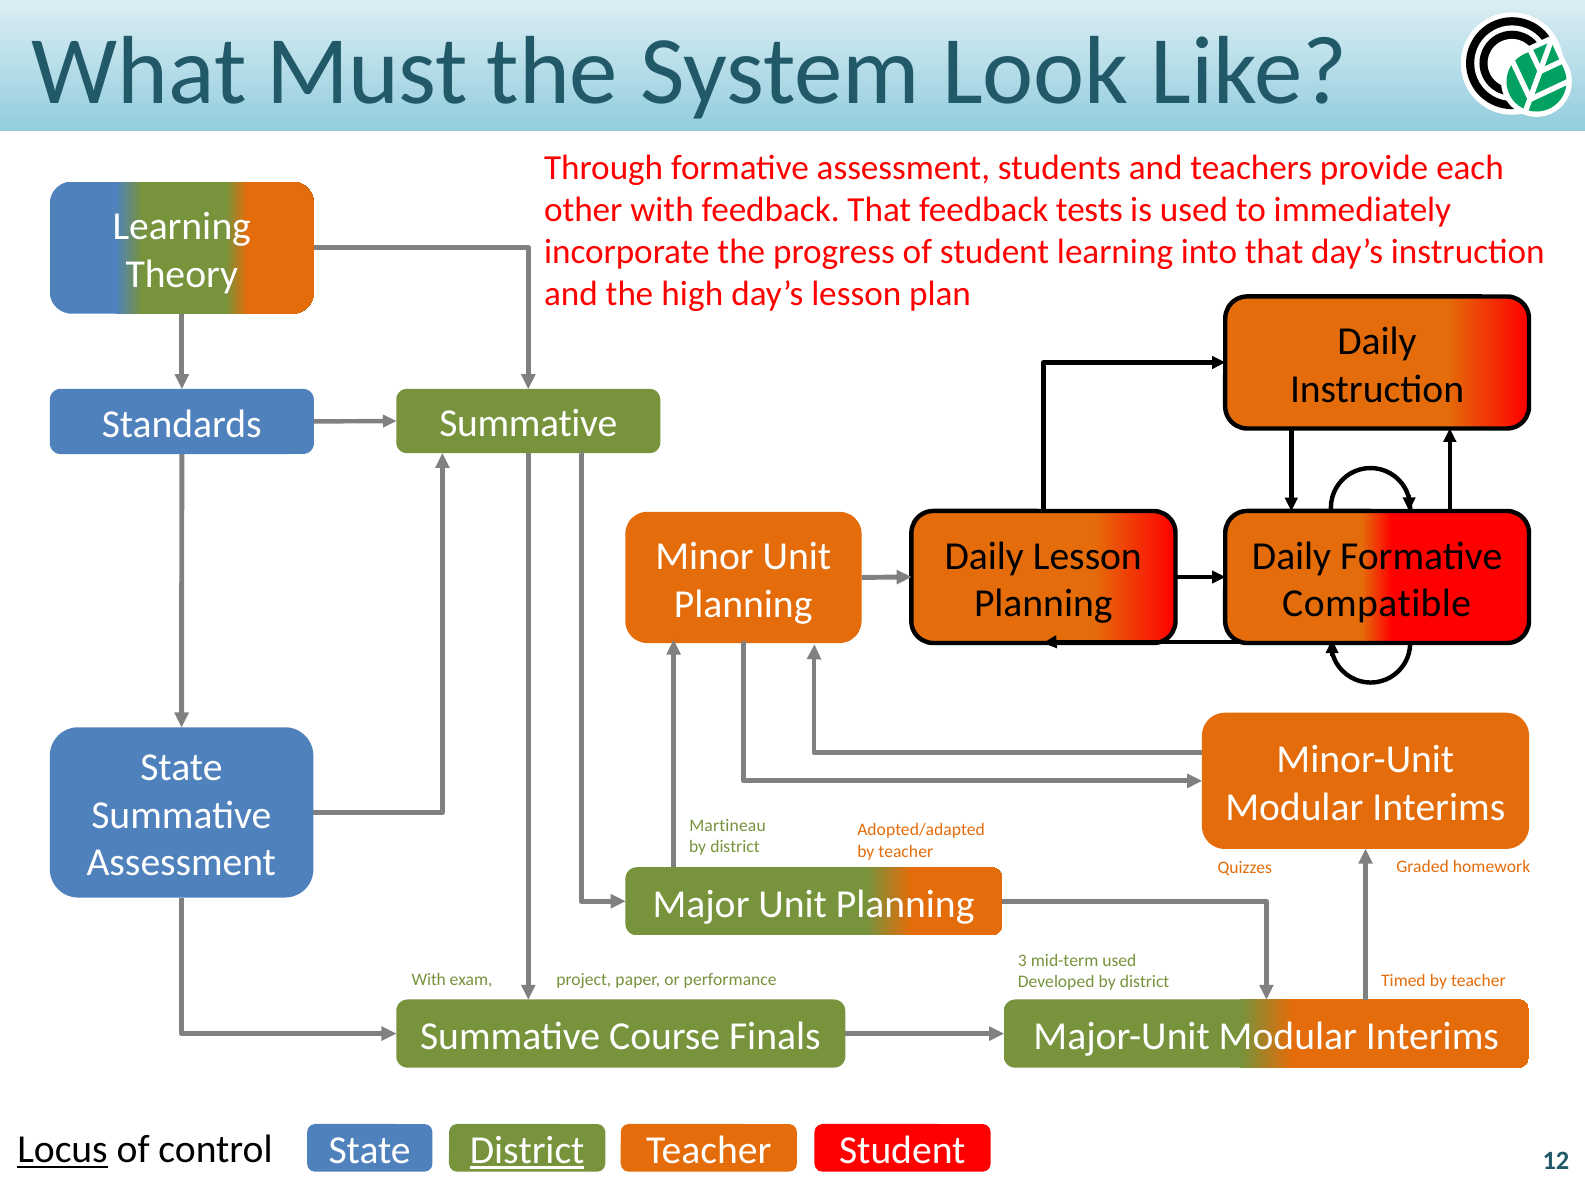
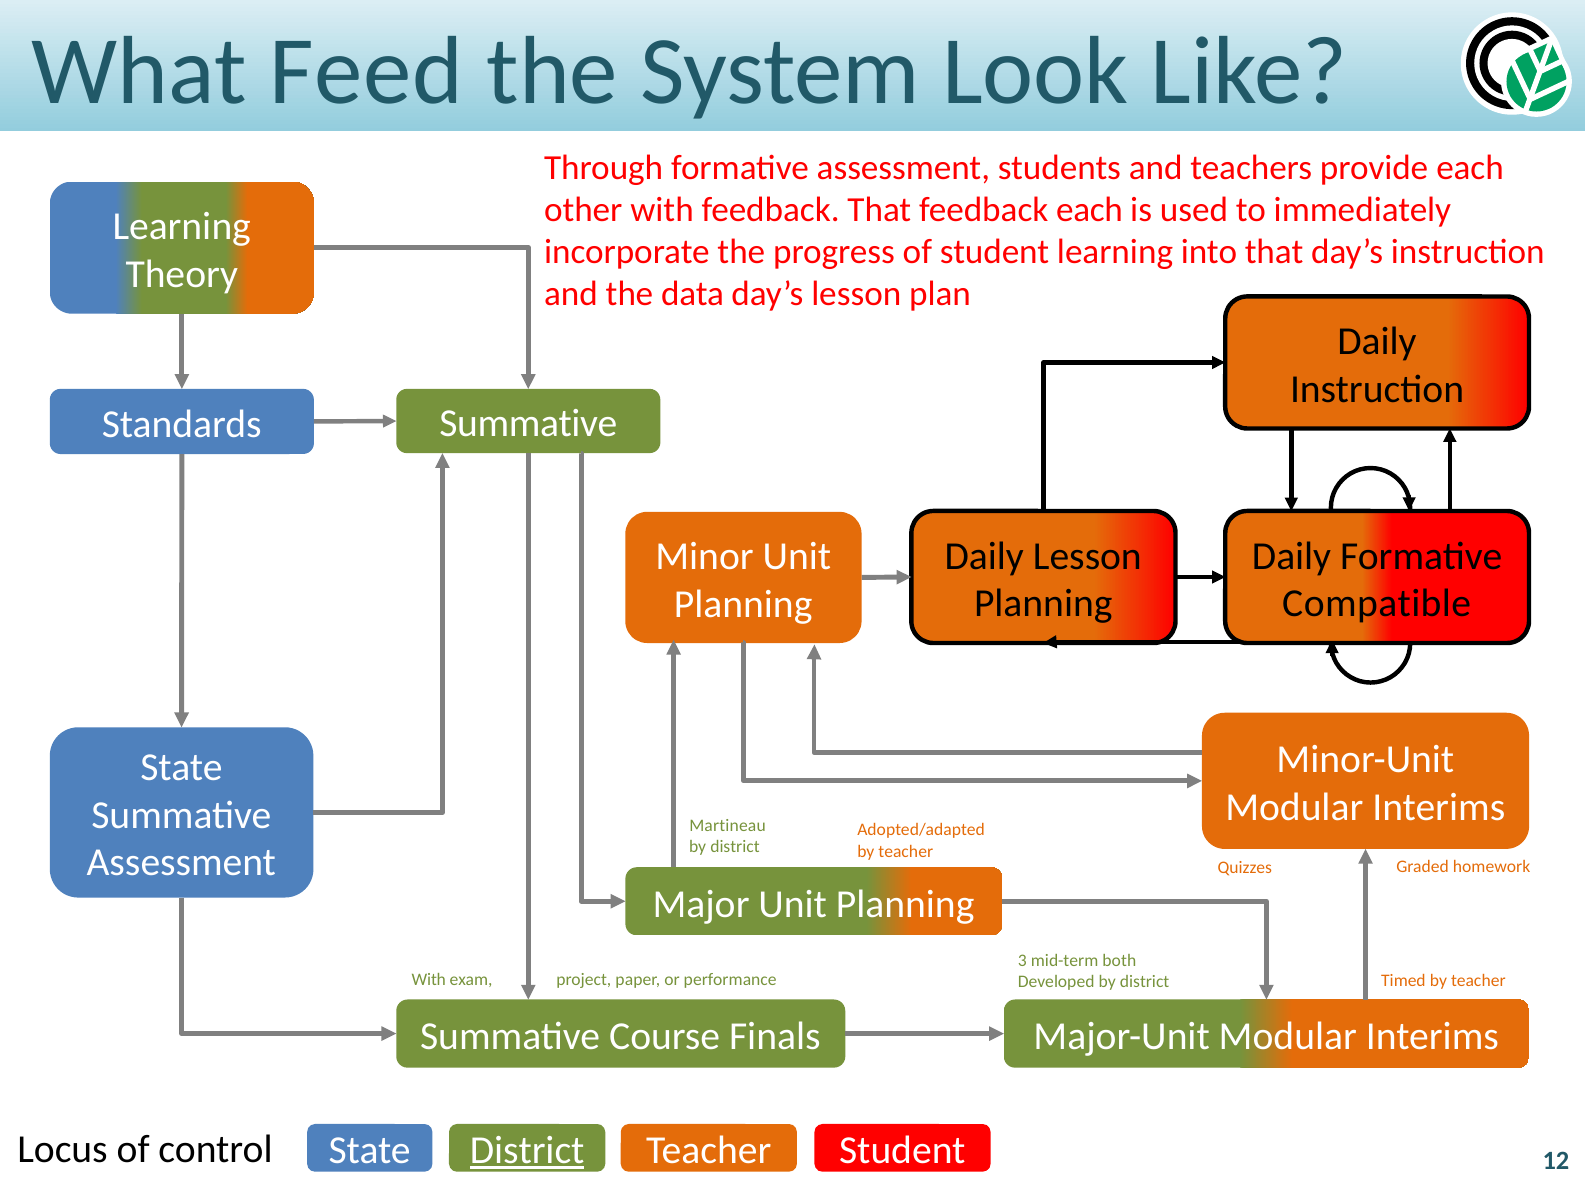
Must: Must -> Feed
feedback tests: tests -> each
high: high -> data
mid-term used: used -> both
Locus underline: present -> none
